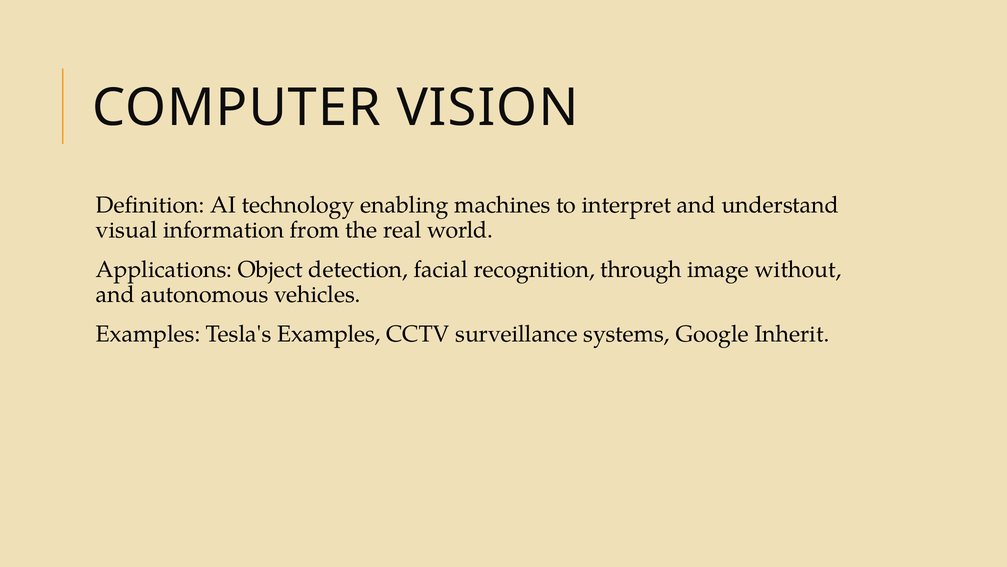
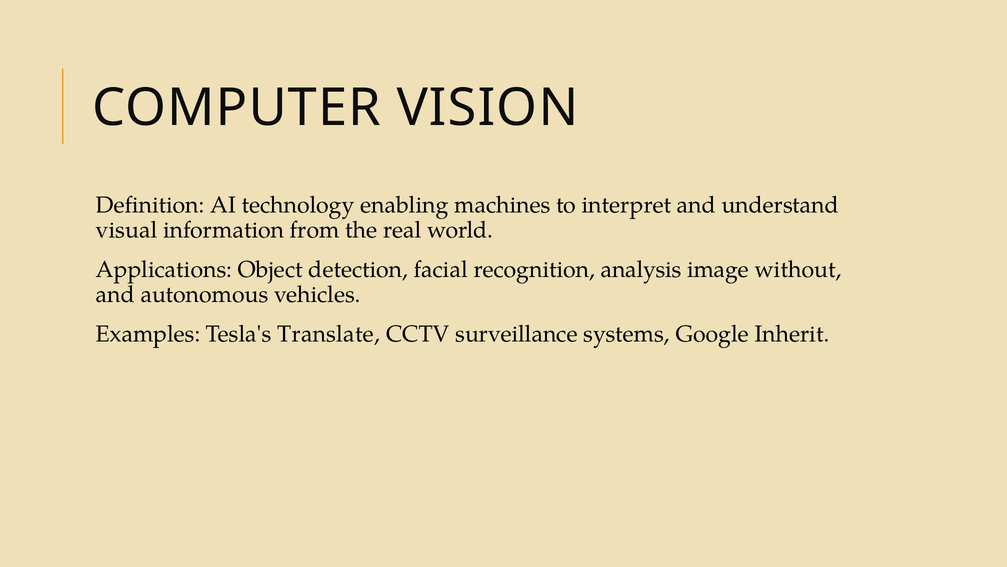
through: through -> analysis
Tesla's Examples: Examples -> Translate
